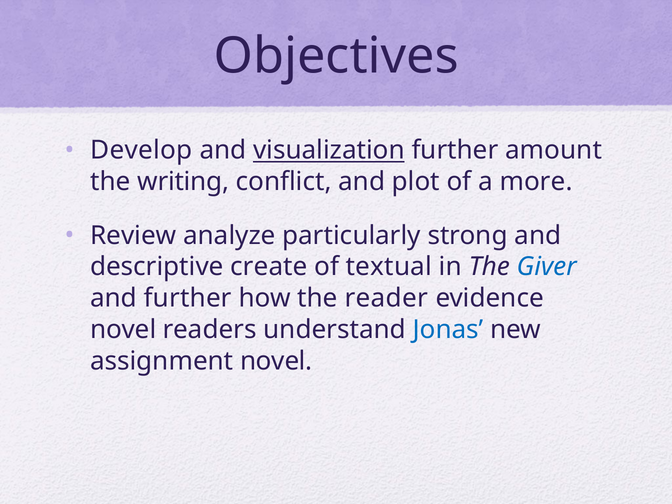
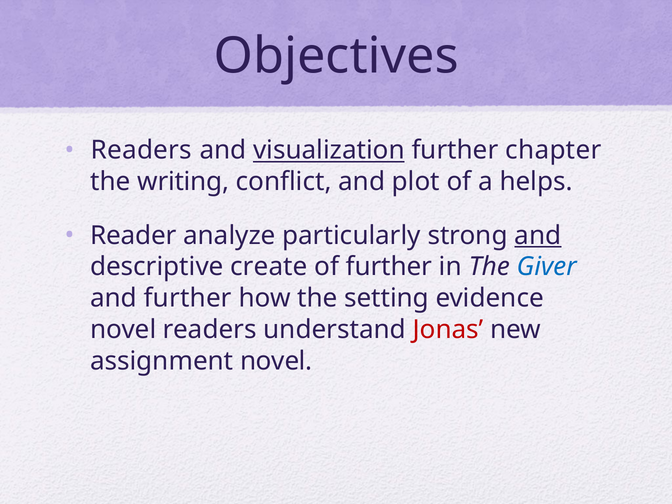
Develop at (141, 150): Develop -> Readers
amount: amount -> chapter
more: more -> helps
Review: Review -> Reader
and at (538, 235) underline: none -> present
of textual: textual -> further
reader: reader -> setting
Jonas colour: blue -> red
